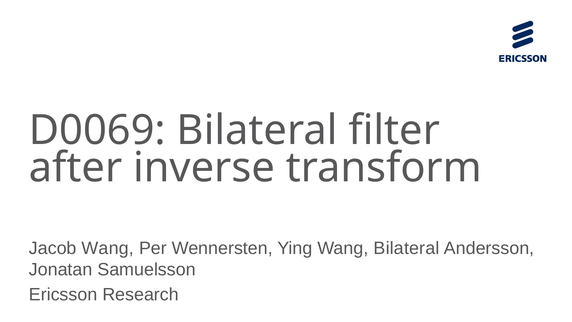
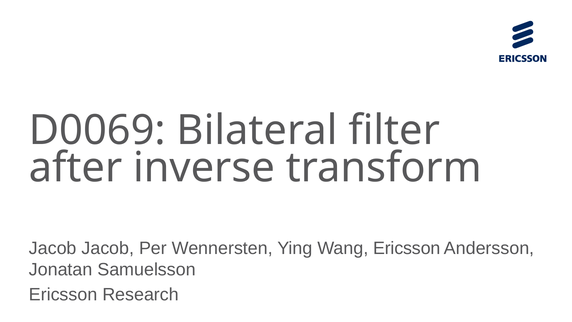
Jacob Wang: Wang -> Jacob
Wang Bilateral: Bilateral -> Ericsson
